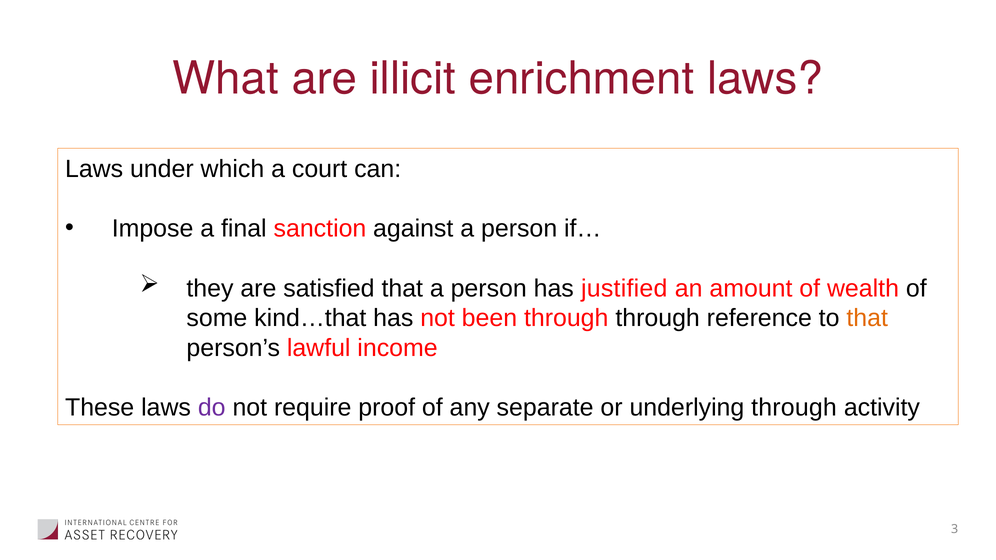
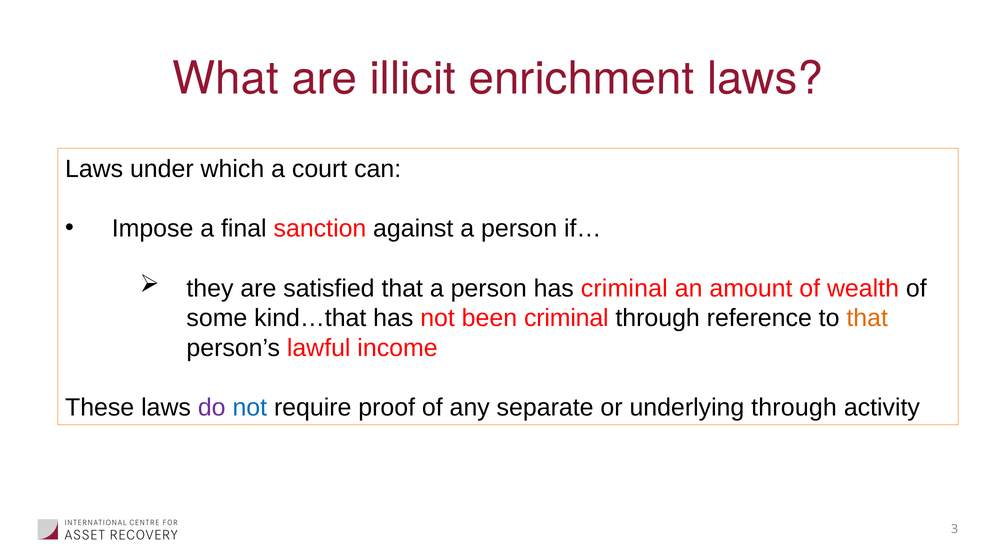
has justified: justified -> criminal
been through: through -> criminal
not at (250, 408) colour: black -> blue
